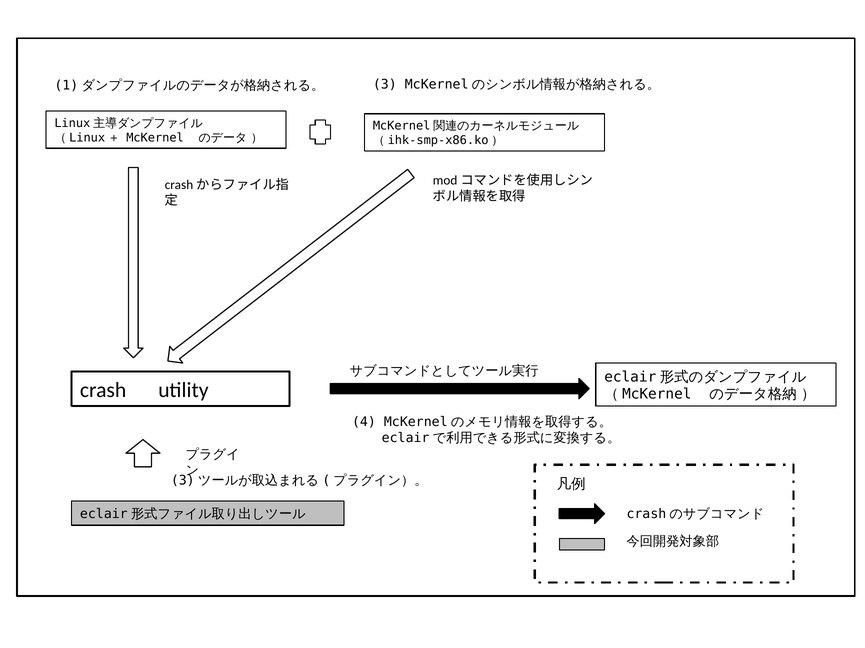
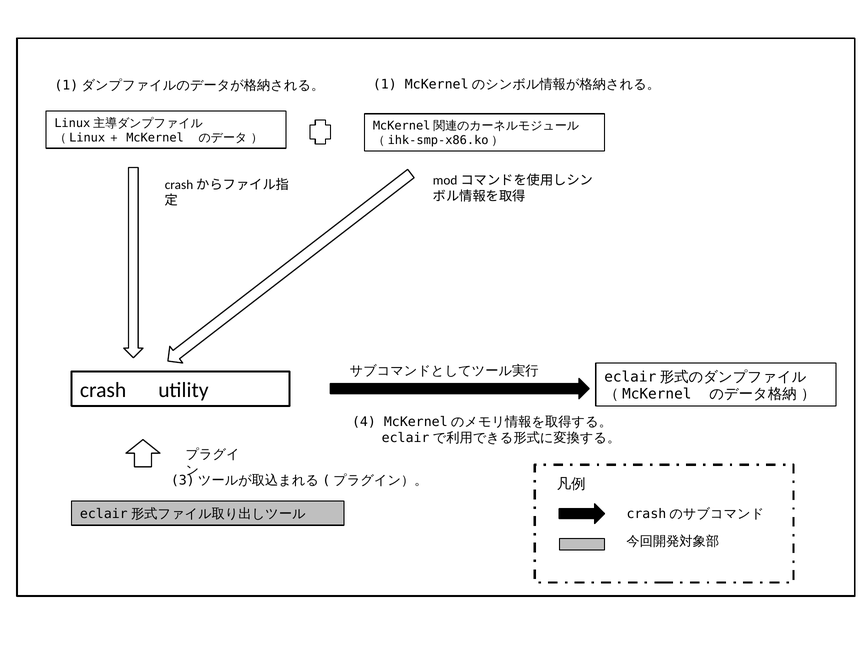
3: 3 -> 1
